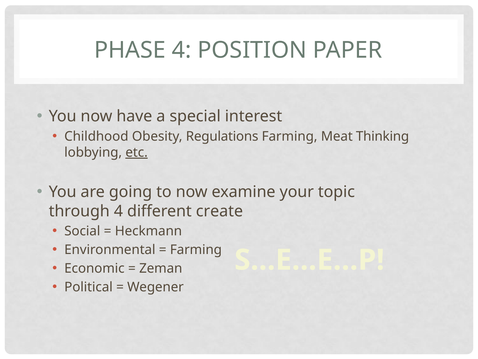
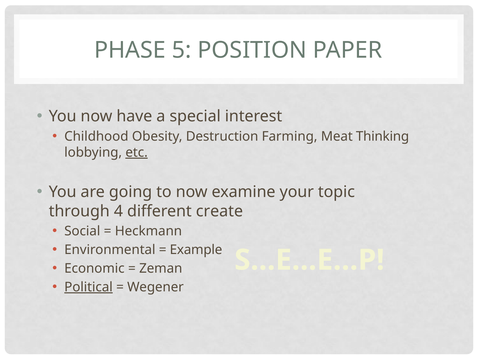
PHASE 4: 4 -> 5
Regulations: Regulations -> Destruction
Farming at (196, 249): Farming -> Example
Political underline: none -> present
